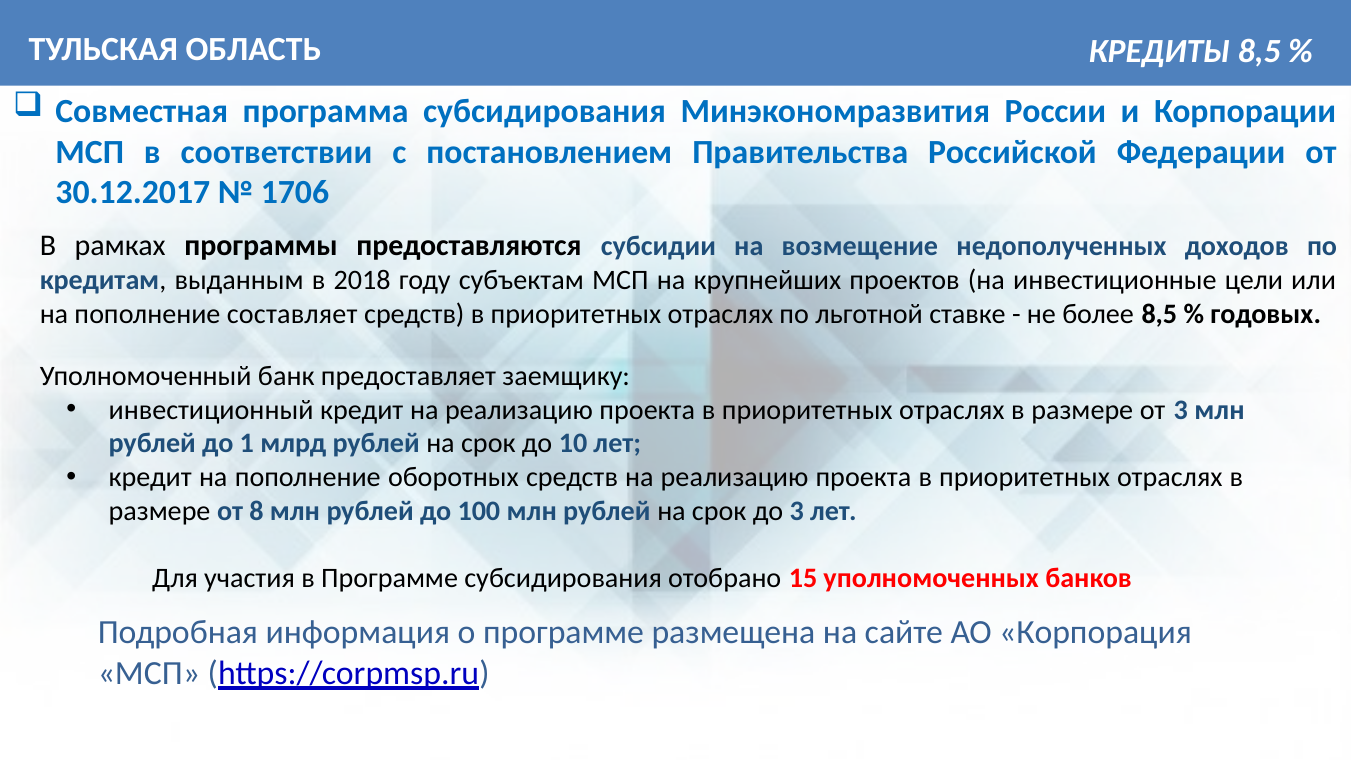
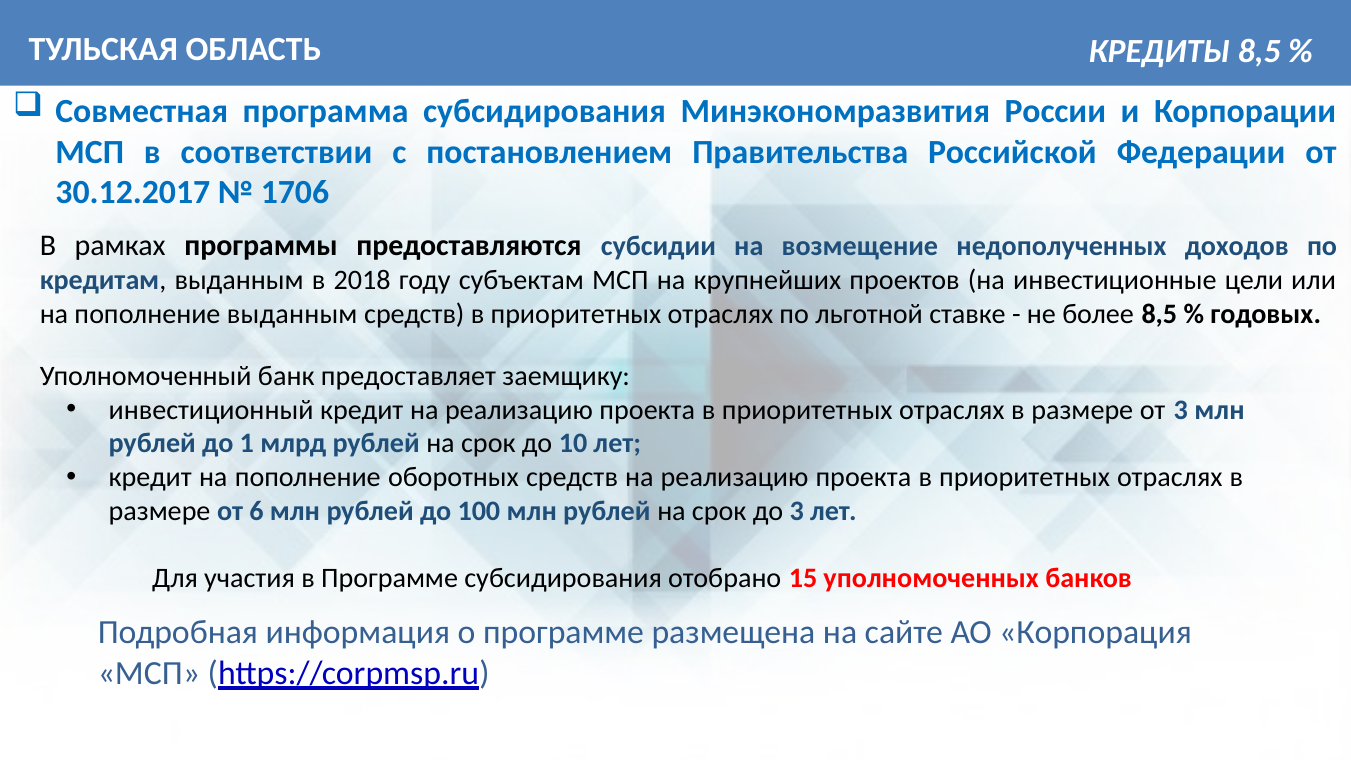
пополнение составляет: составляет -> выданным
8: 8 -> 6
